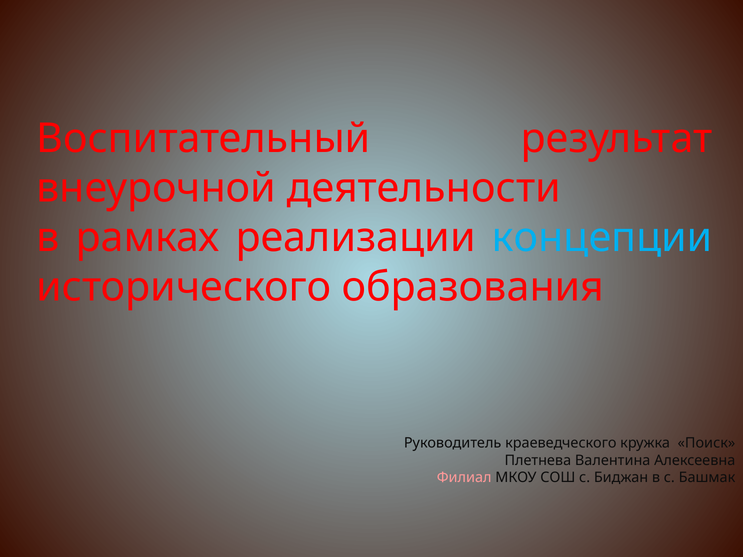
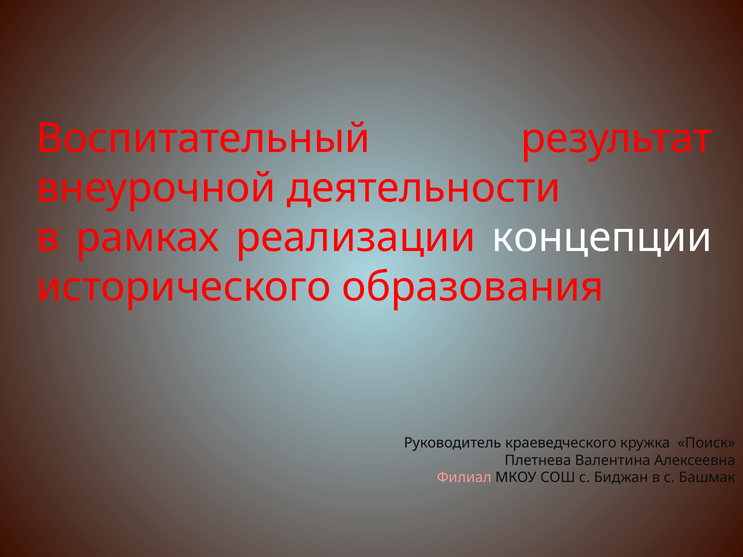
концепции colour: light blue -> white
